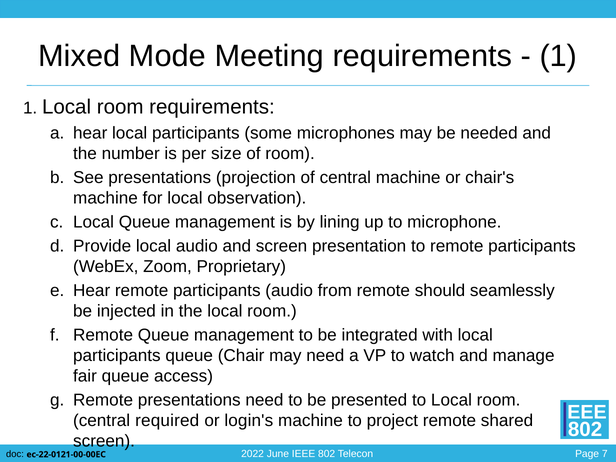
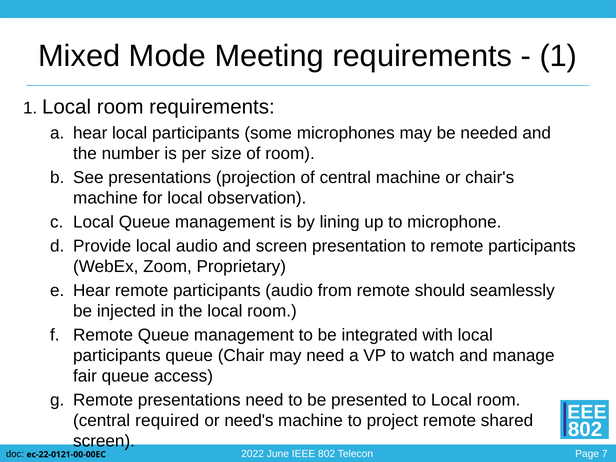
login's: login's -> need's
